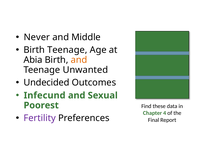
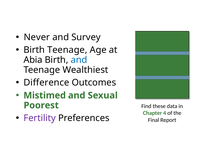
Middle: Middle -> Survey
and at (79, 60) colour: orange -> blue
Unwanted: Unwanted -> Wealthiest
Undecided: Undecided -> Difference
Infecund: Infecund -> Mistimed
